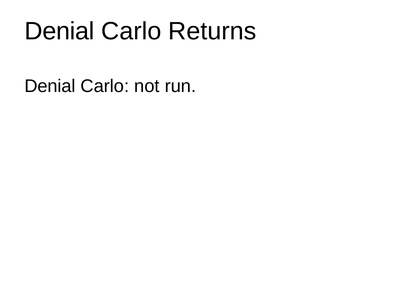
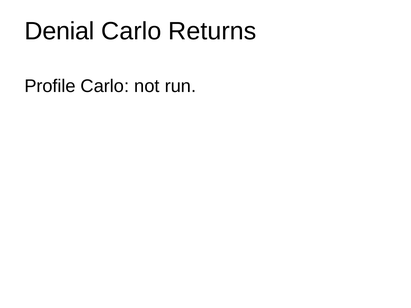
Denial at (50, 86): Denial -> Profile
